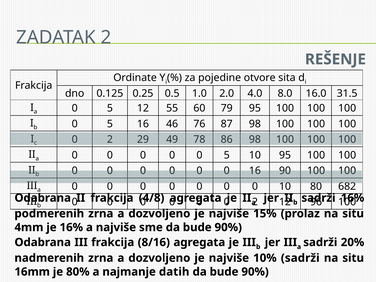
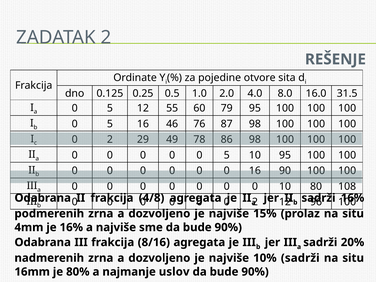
682: 682 -> 108
datih: datih -> uslov
